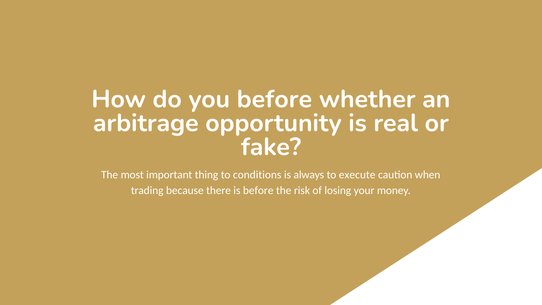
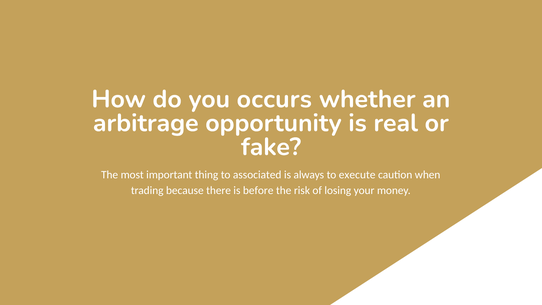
you before: before -> occurs
conditions: conditions -> associated
